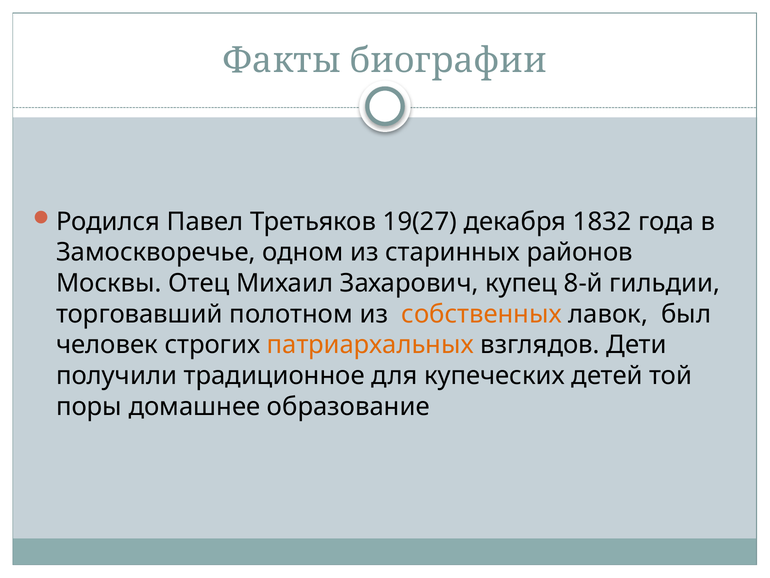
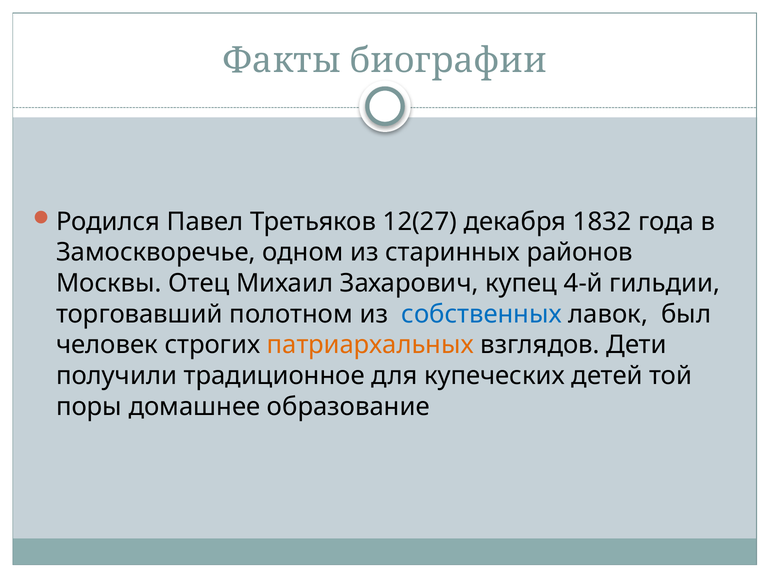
19(27: 19(27 -> 12(27
8-й: 8-й -> 4-й
собственных colour: orange -> blue
